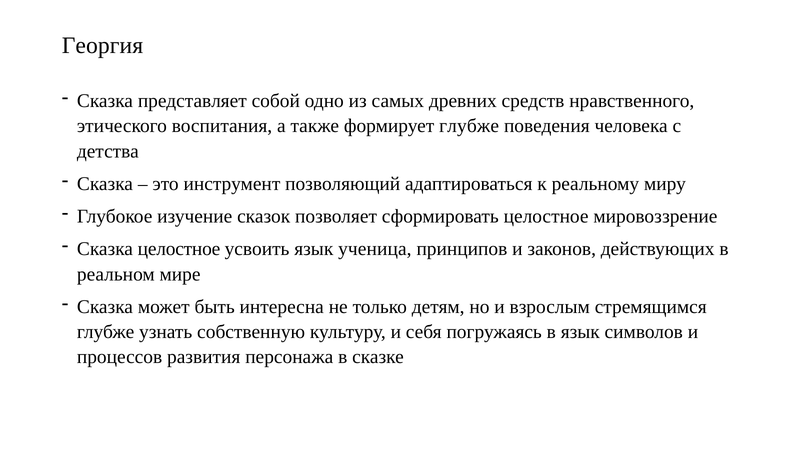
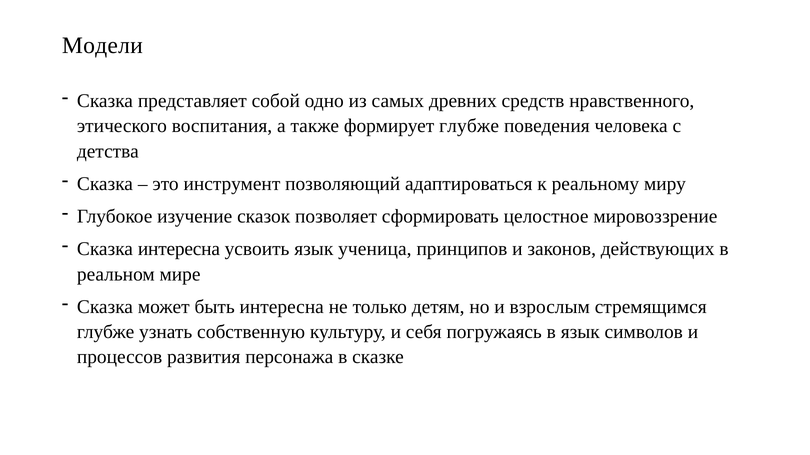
Георгия: Георгия -> Модели
Сказка целостное: целостное -> интересна
